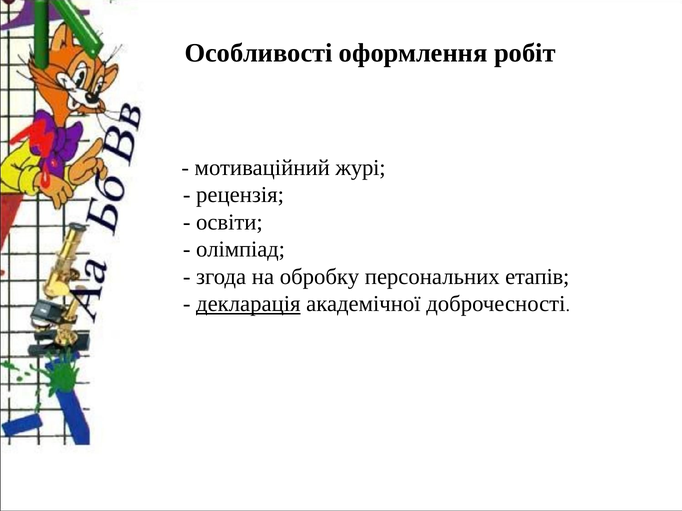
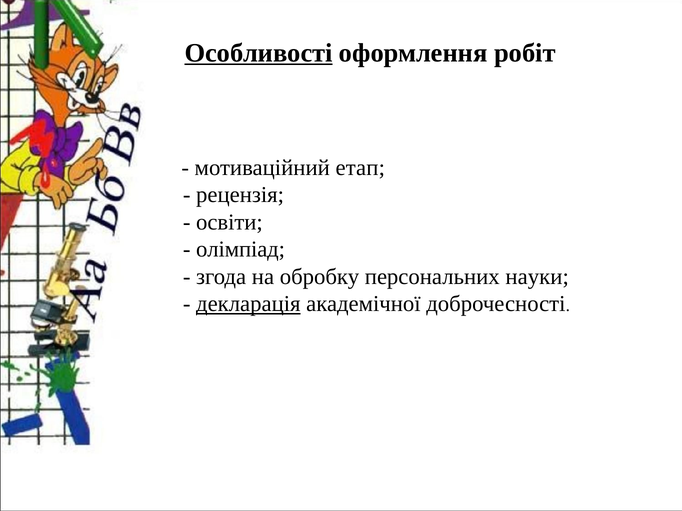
Особливості underline: none -> present
журі: журі -> етап
етапів: етапів -> науки
